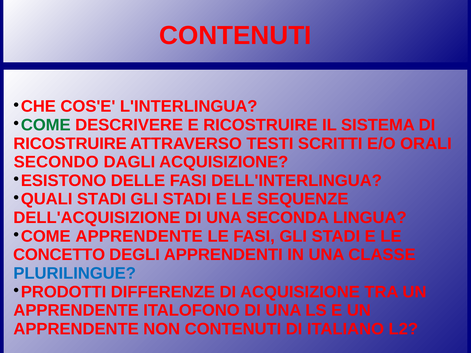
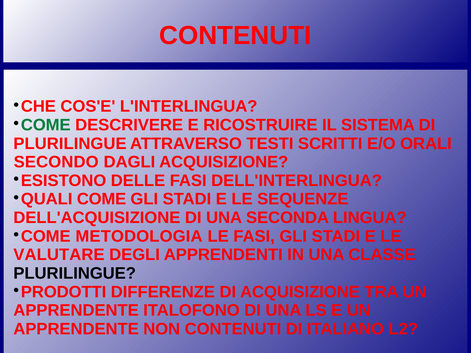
RICOSTRUIRE at (70, 144): RICOSTRUIRE -> PLURILINGUE
QUALI STADI: STADI -> COME
COME APPRENDENTE: APPRENDENTE -> METODOLOGIA
CONCETTO: CONCETTO -> VALUTARE
PLURILINGUE at (75, 273) colour: blue -> black
